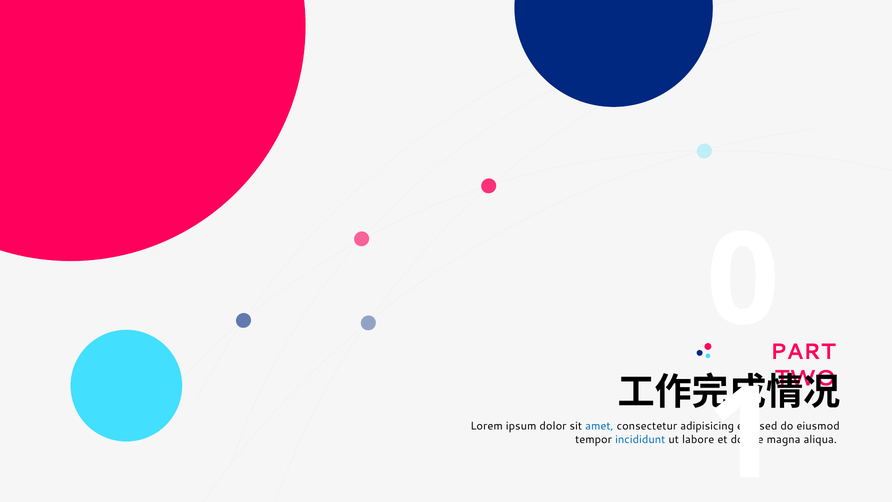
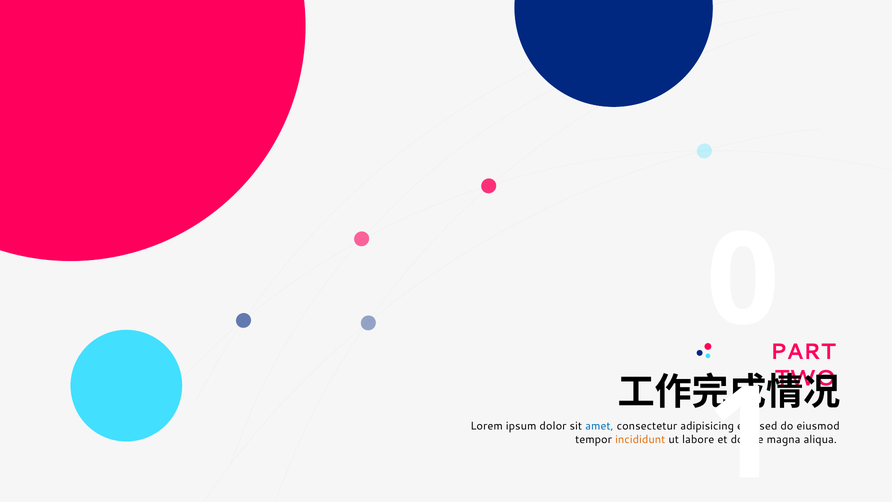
incididunt colour: blue -> orange
